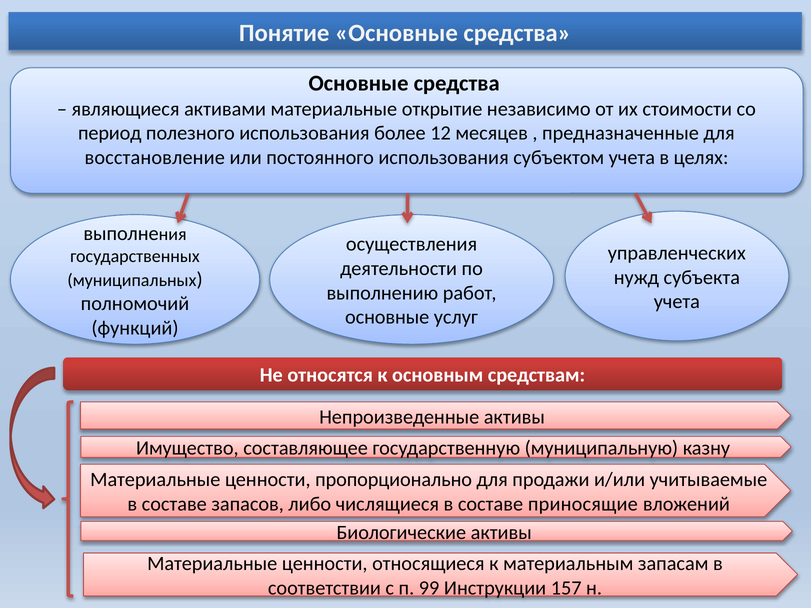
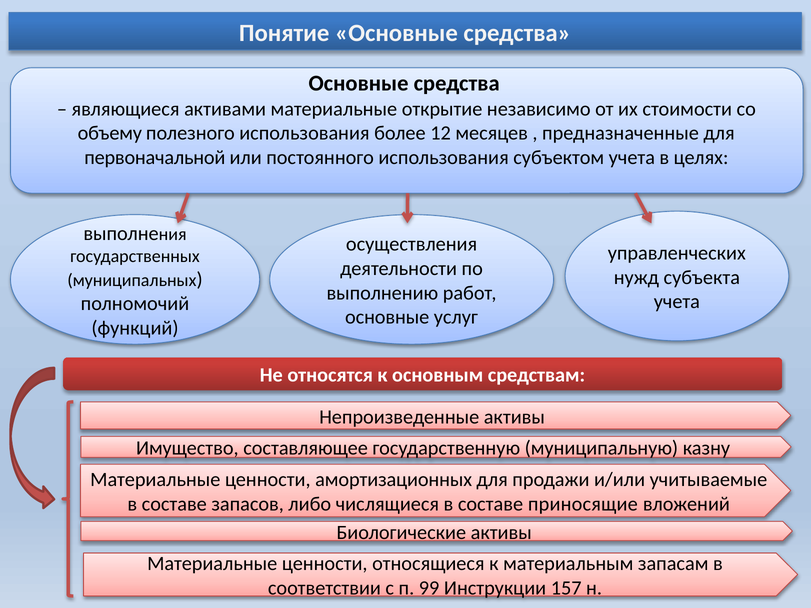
период: период -> объему
восстановление: восстановление -> первоначальной
пропорционально: пропорционально -> амортизационных
